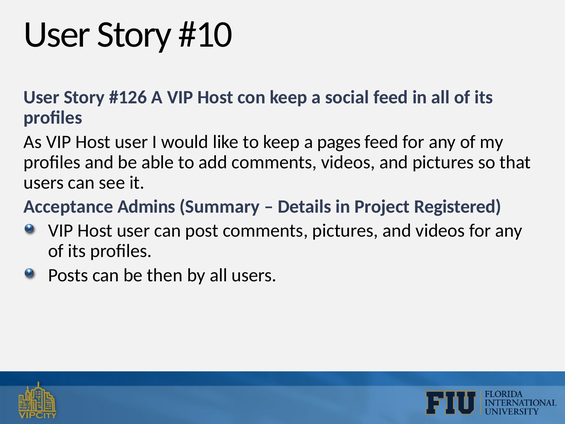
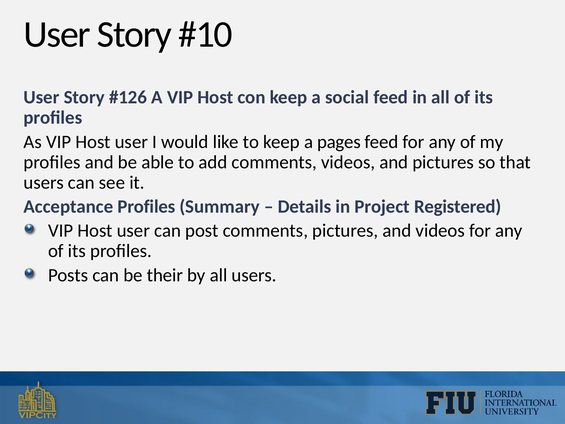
Acceptance Admins: Admins -> Profiles
then: then -> their
